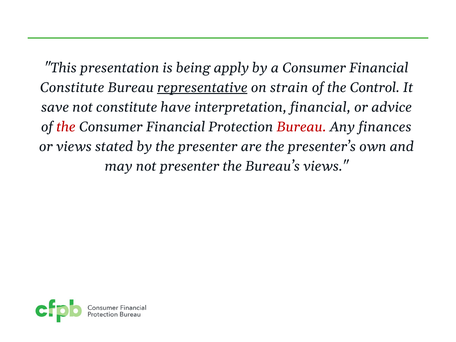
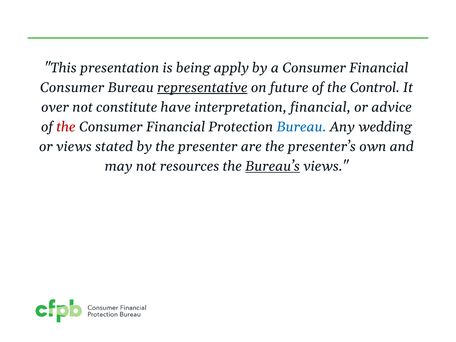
Constitute at (72, 88): Constitute -> Consumer
strain: strain -> future
save: save -> over
Bureau at (301, 127) colour: red -> blue
finances: finances -> wedding
not presenter: presenter -> resources
Bureau’s underline: none -> present
